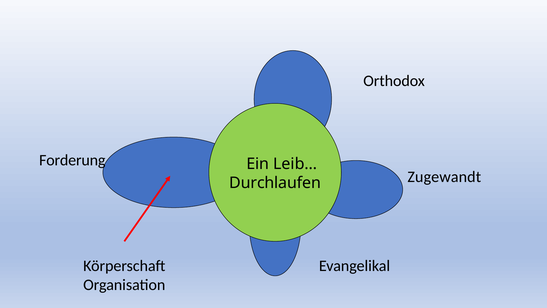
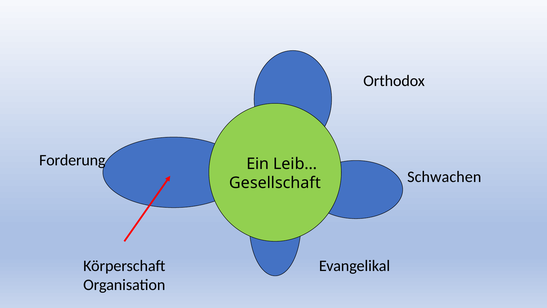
Zugewandt: Zugewandt -> Schwachen
Durchlaufen: Durchlaufen -> Gesellschaft
